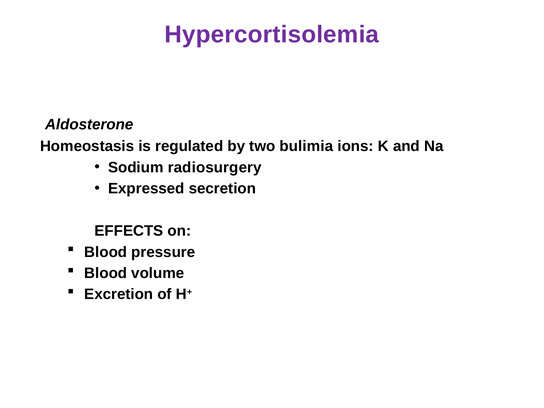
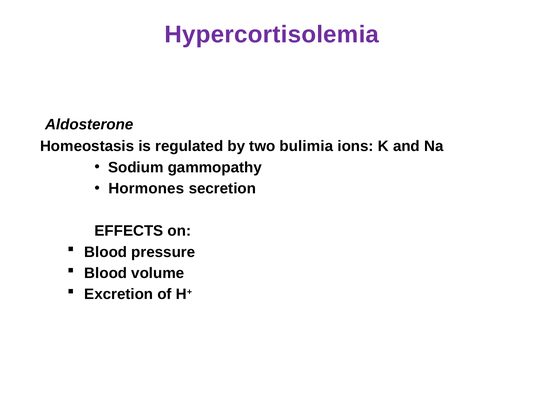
radiosurgery: radiosurgery -> gammopathy
Expressed: Expressed -> Hormones
